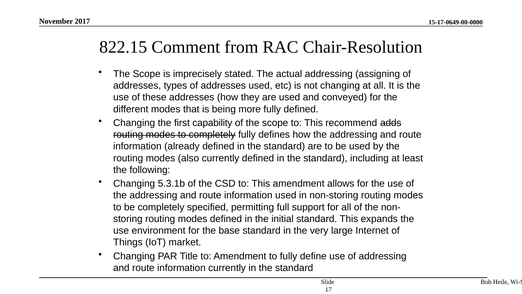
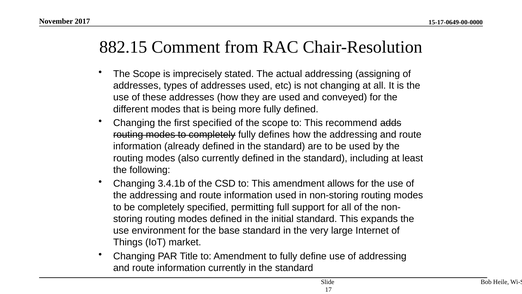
822.15: 822.15 -> 882.15
first capability: capability -> specified
5.3.1b: 5.3.1b -> 3.4.1b
